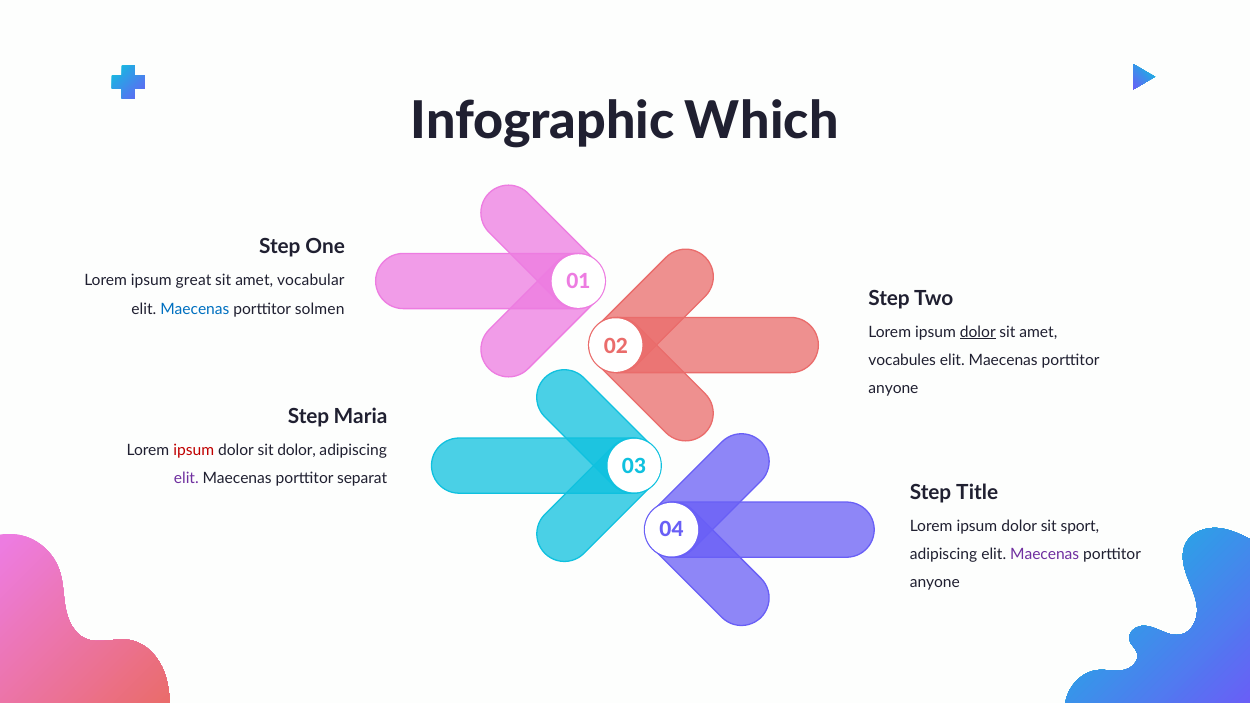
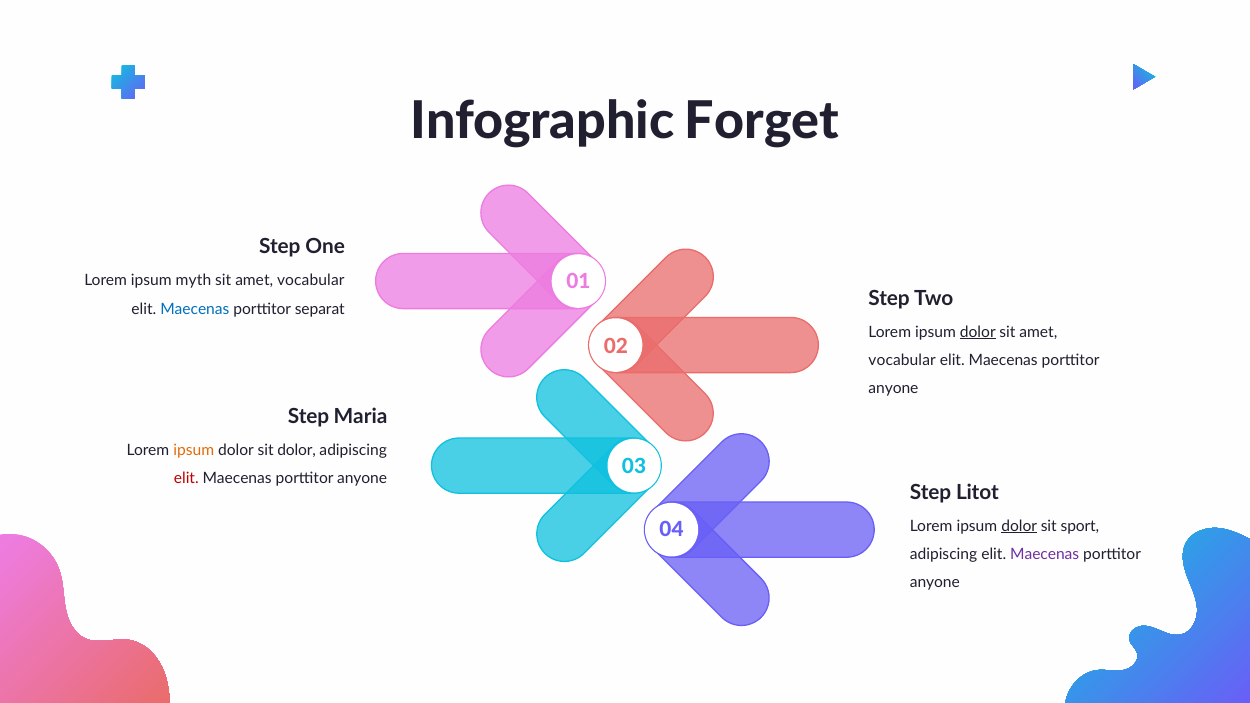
Which: Which -> Forget
great: great -> myth
solmen: solmen -> separat
vocabules at (902, 360): vocabules -> vocabular
ipsum at (194, 450) colour: red -> orange
elit at (186, 479) colour: purple -> red
separat at (362, 479): separat -> anyone
Title: Title -> Litot
dolor at (1019, 526) underline: none -> present
